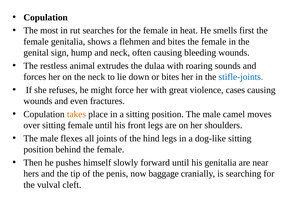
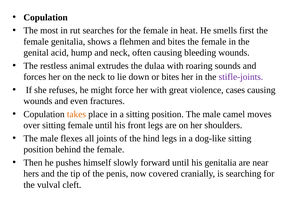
sign: sign -> acid
stifle-joints colour: blue -> purple
baggage: baggage -> covered
